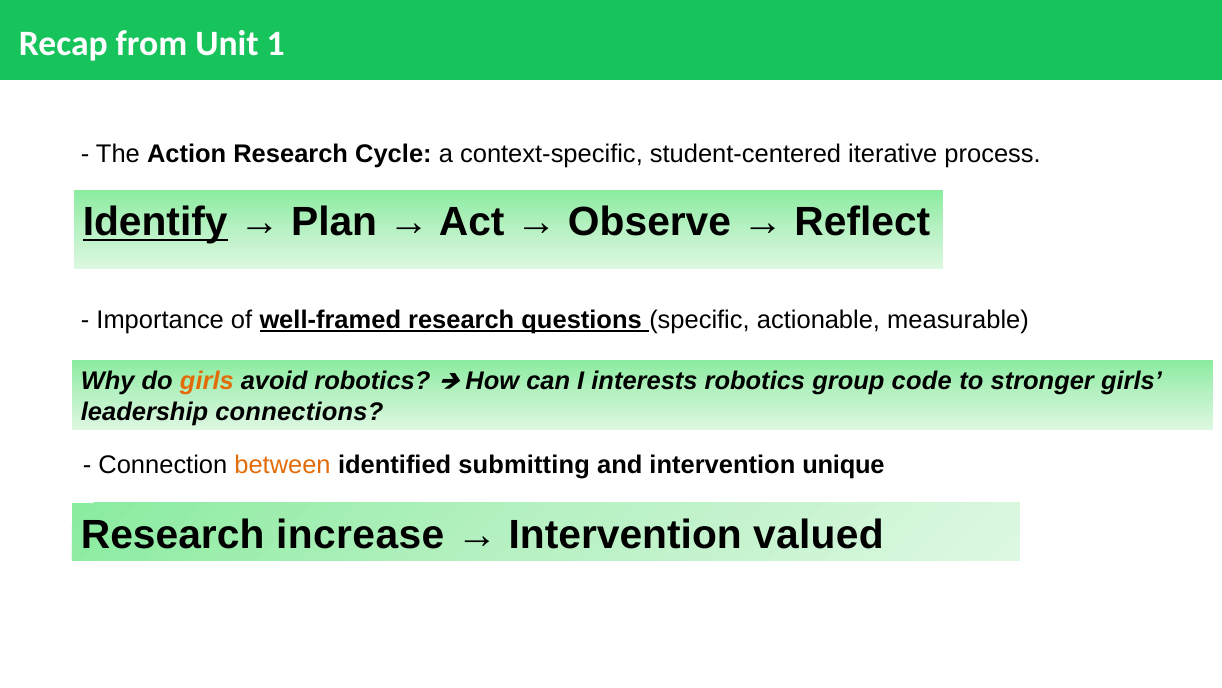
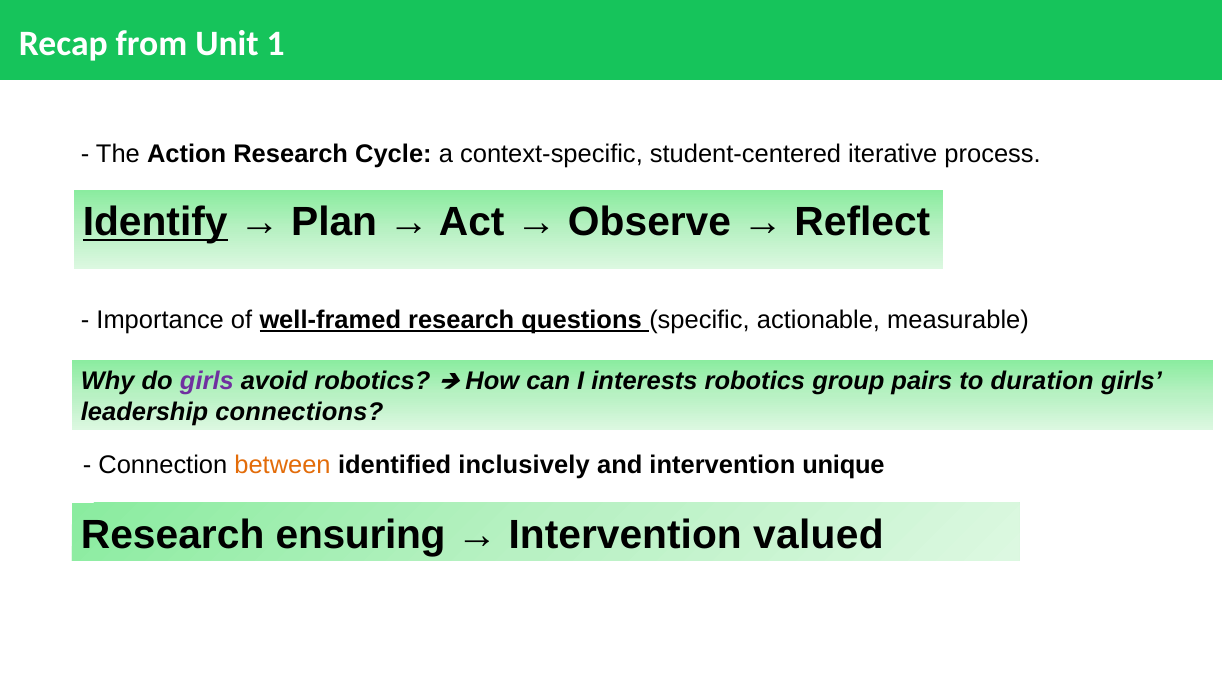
girls at (207, 381) colour: orange -> purple
code: code -> pairs
stronger: stronger -> duration
submitting: submitting -> inclusively
increase: increase -> ensuring
